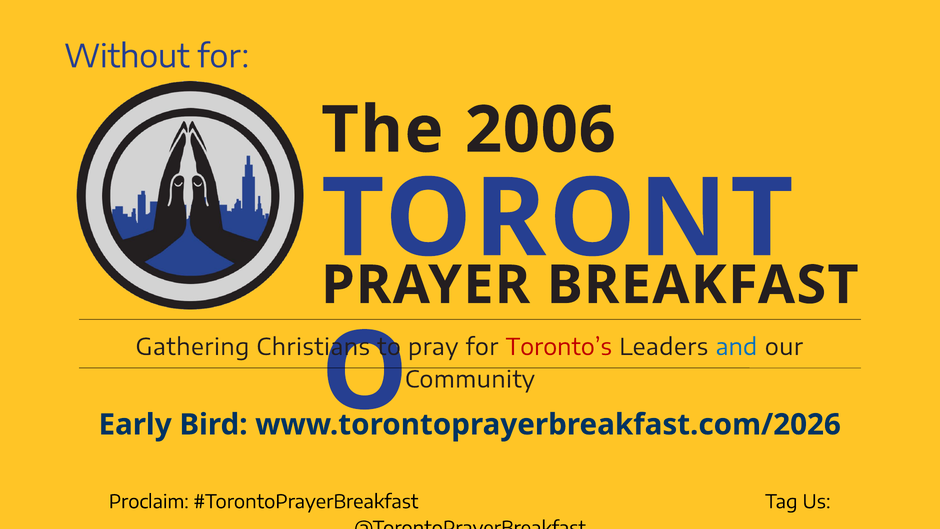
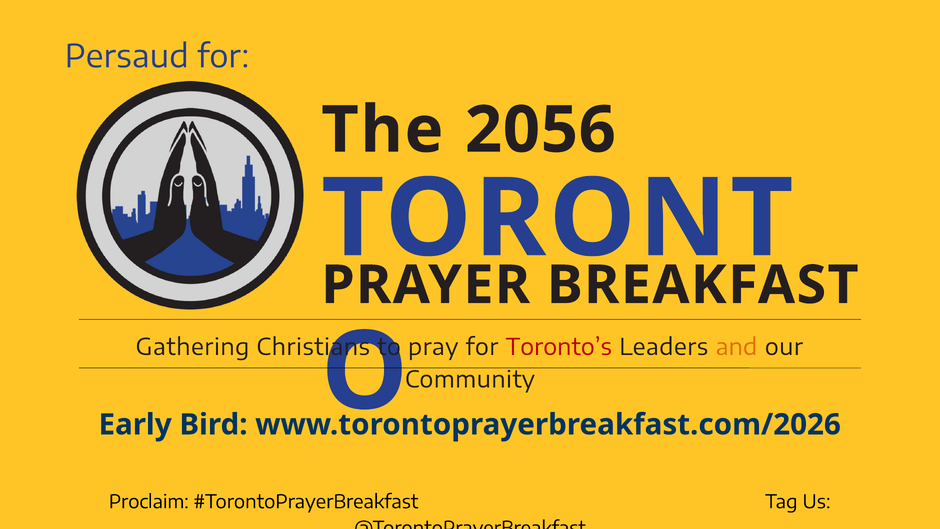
Without: Without -> Persaud
2006: 2006 -> 2056
and colour: blue -> orange
